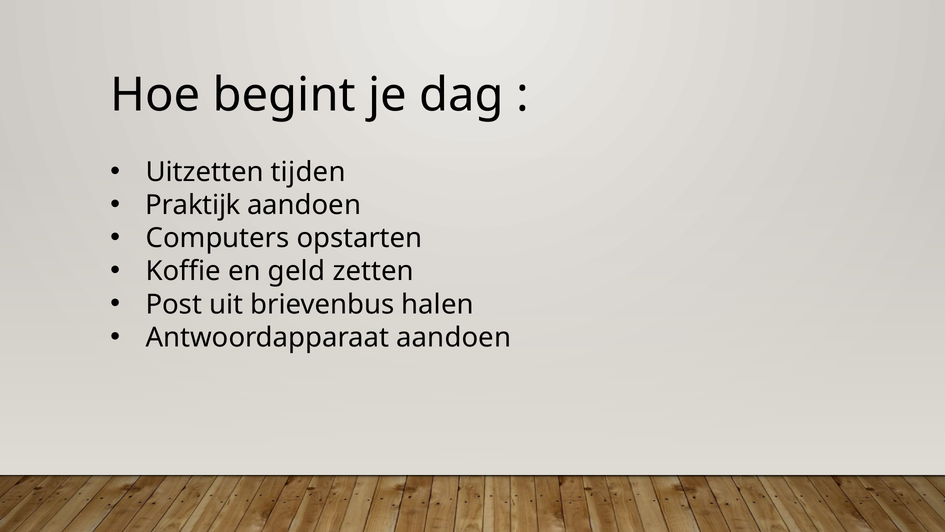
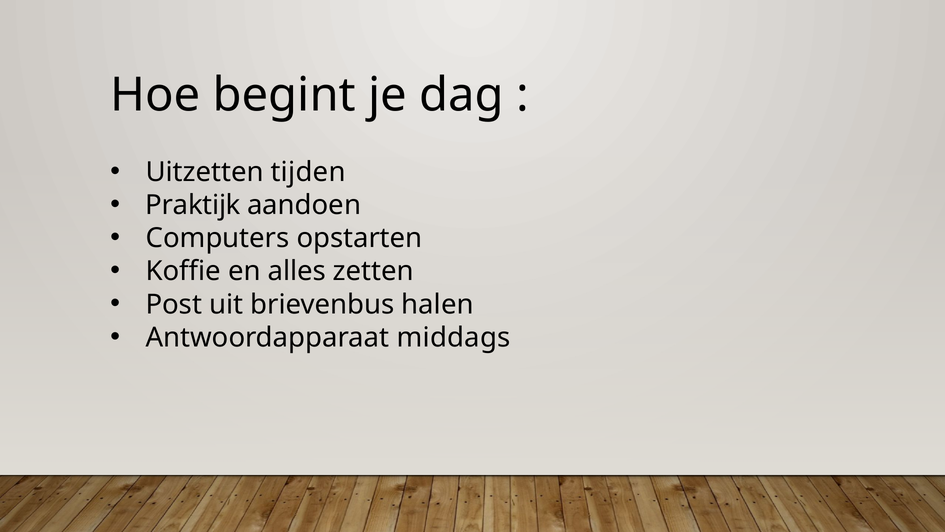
geld: geld -> alles
Antwoordapparaat aandoen: aandoen -> middags
